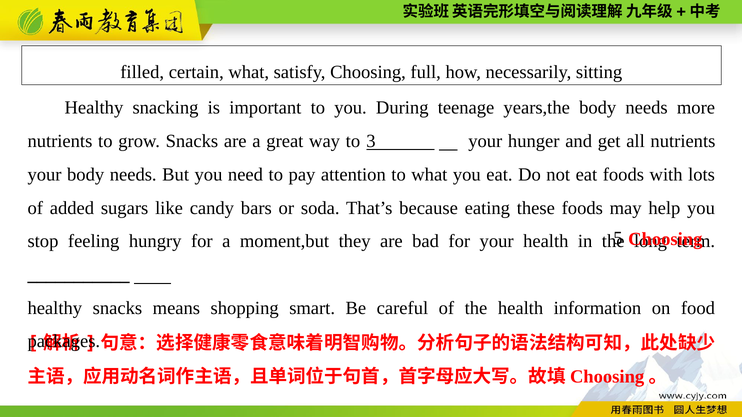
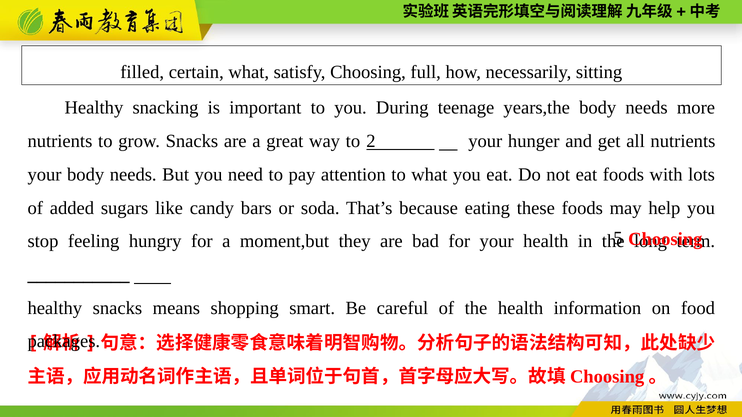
3: 3 -> 2
